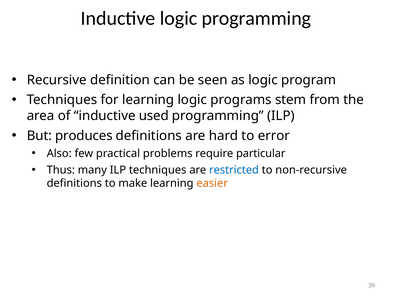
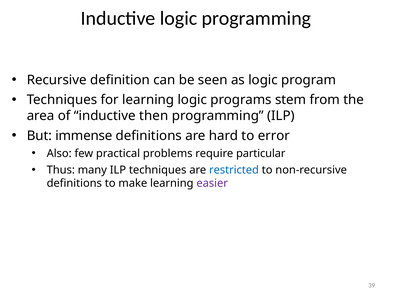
used: used -> then
produces: produces -> immense
easier colour: orange -> purple
